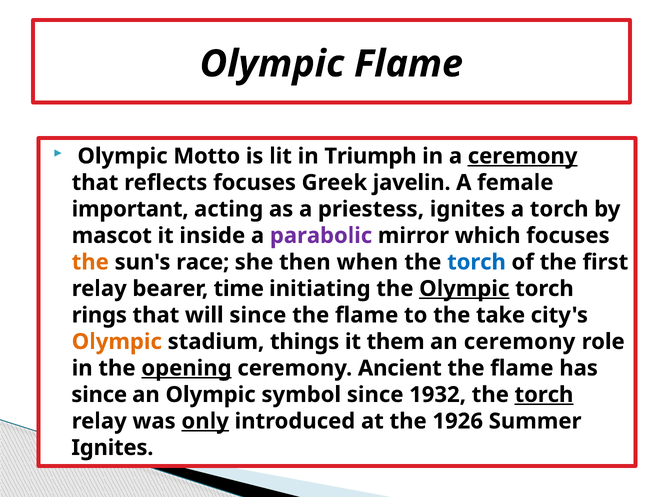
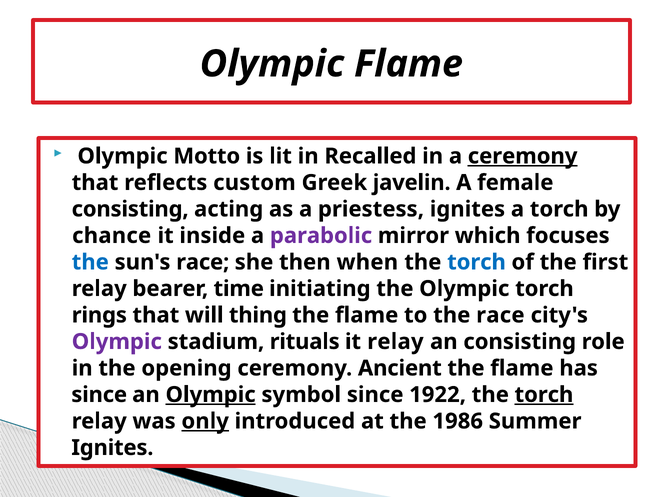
Triumph: Triumph -> Recalled
reflects focuses: focuses -> custom
important at (130, 209): important -> consisting
mascot: mascot -> chance
the at (90, 262) colour: orange -> blue
Olympic at (464, 289) underline: present -> none
will since: since -> thing
the take: take -> race
Olympic at (117, 342) colour: orange -> purple
things: things -> rituals
it them: them -> relay
an ceremony: ceremony -> consisting
opening underline: present -> none
Olympic at (211, 395) underline: none -> present
1932: 1932 -> 1922
1926: 1926 -> 1986
